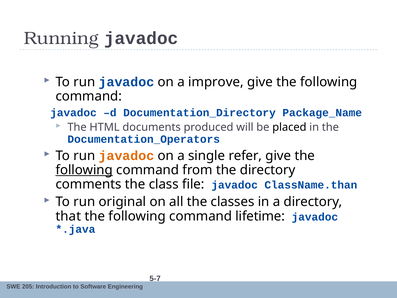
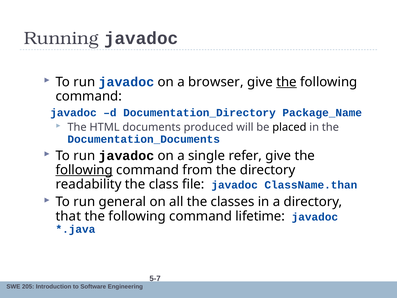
improve: improve -> browser
the at (286, 82) underline: none -> present
Documentation_Operators: Documentation_Operators -> Documentation_Documents
javadoc at (126, 156) colour: orange -> black
comments: comments -> readability
original: original -> general
